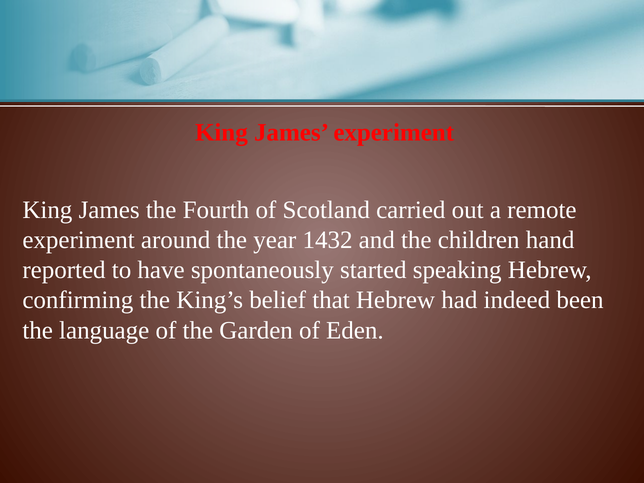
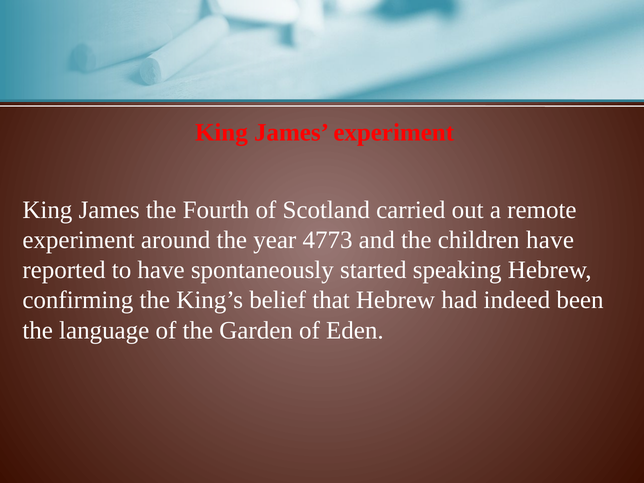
1432: 1432 -> 4773
children hand: hand -> have
